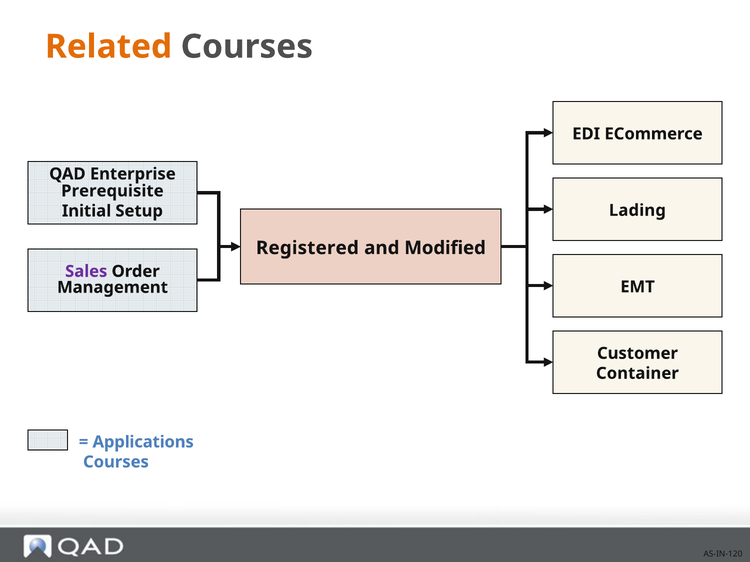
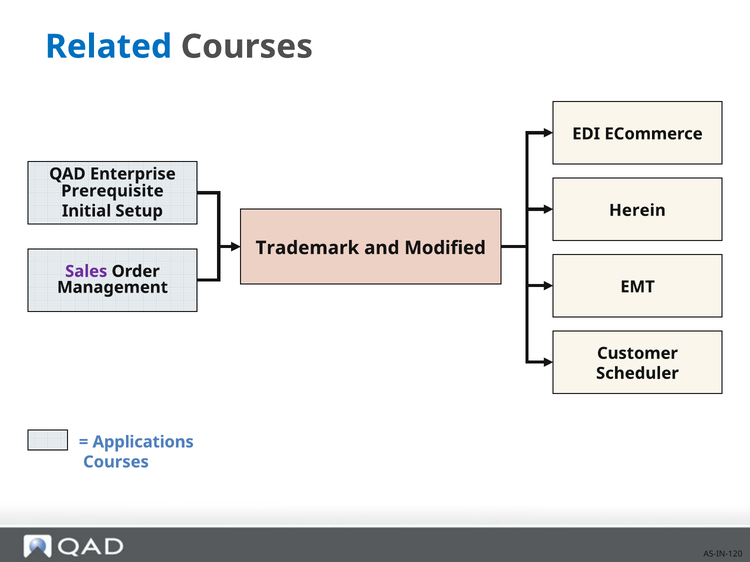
Related colour: orange -> blue
Lading: Lading -> Herein
Registered: Registered -> Trademark
Container: Container -> Scheduler
